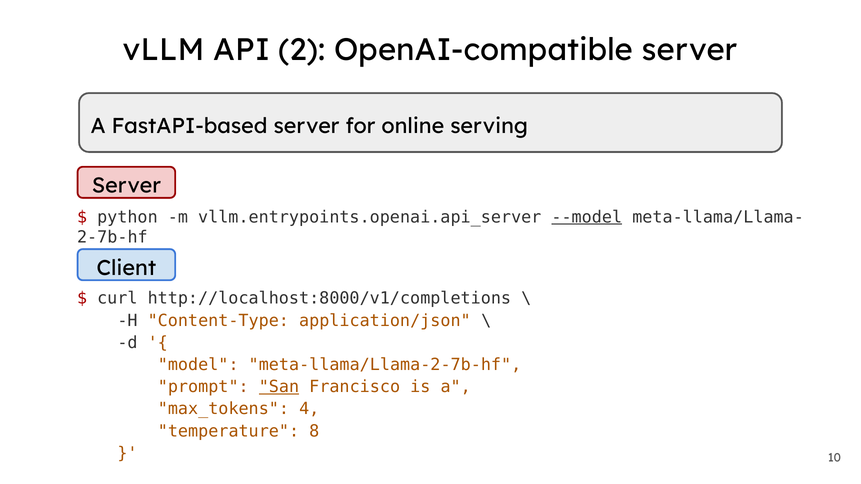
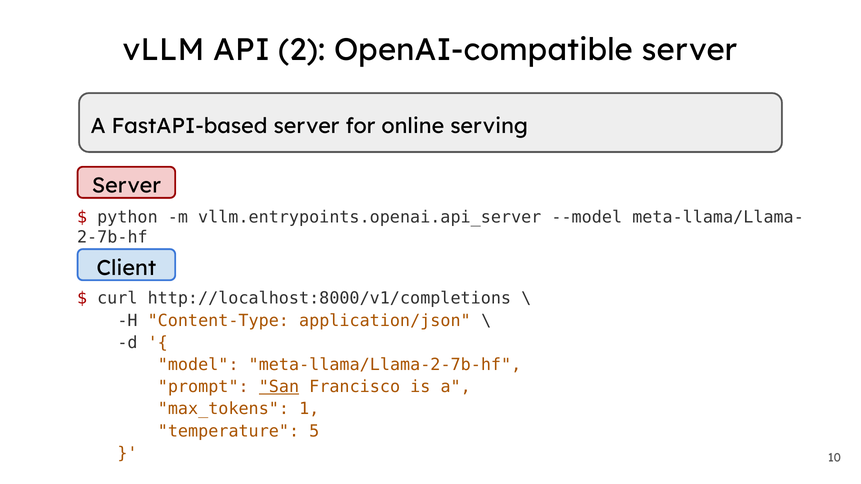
--model underline: present -> none
4: 4 -> 1
8: 8 -> 5
